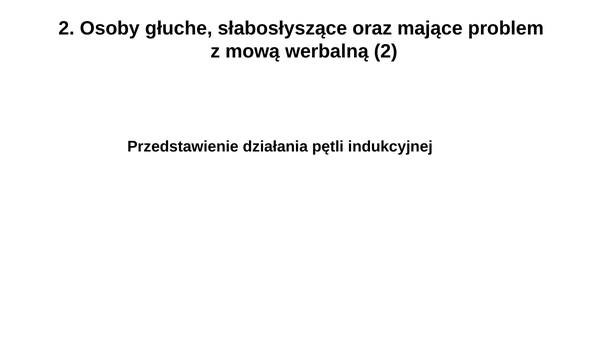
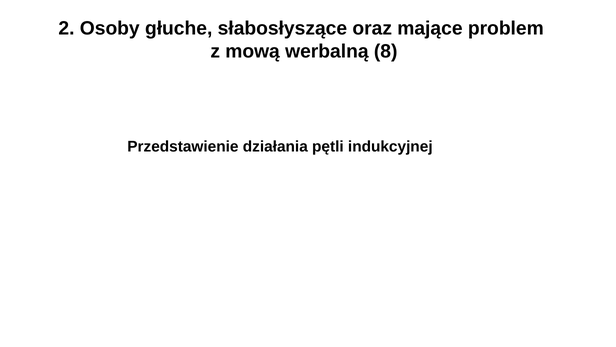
werbalną 2: 2 -> 8
